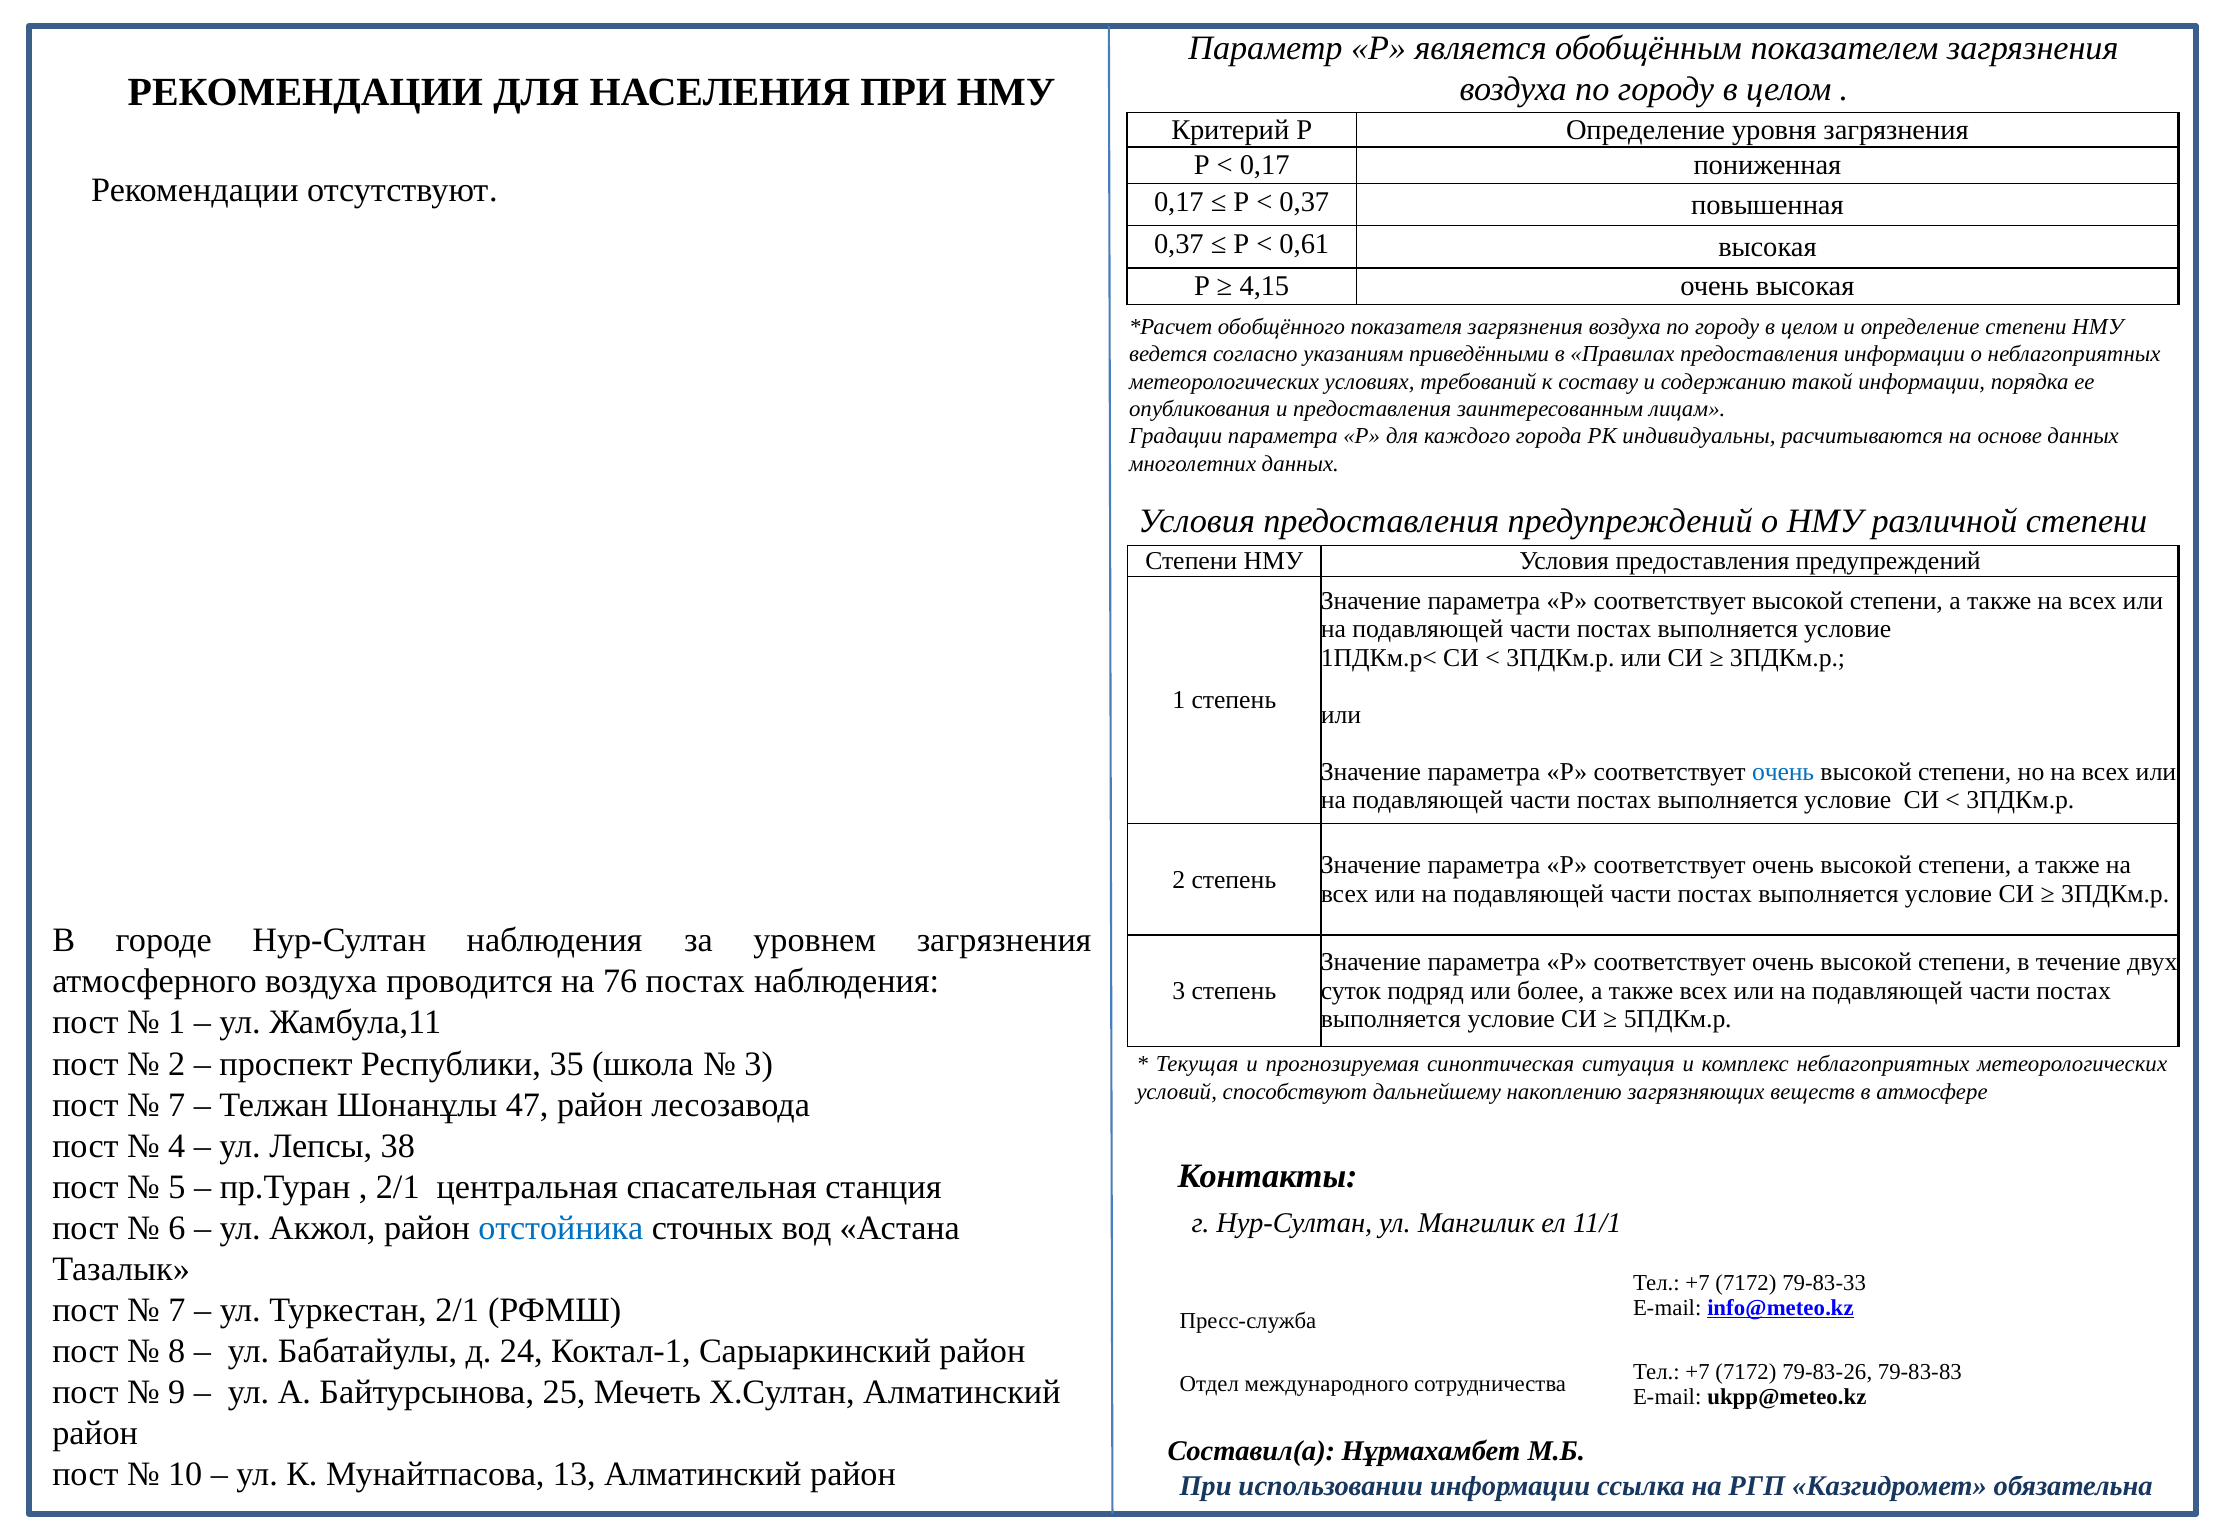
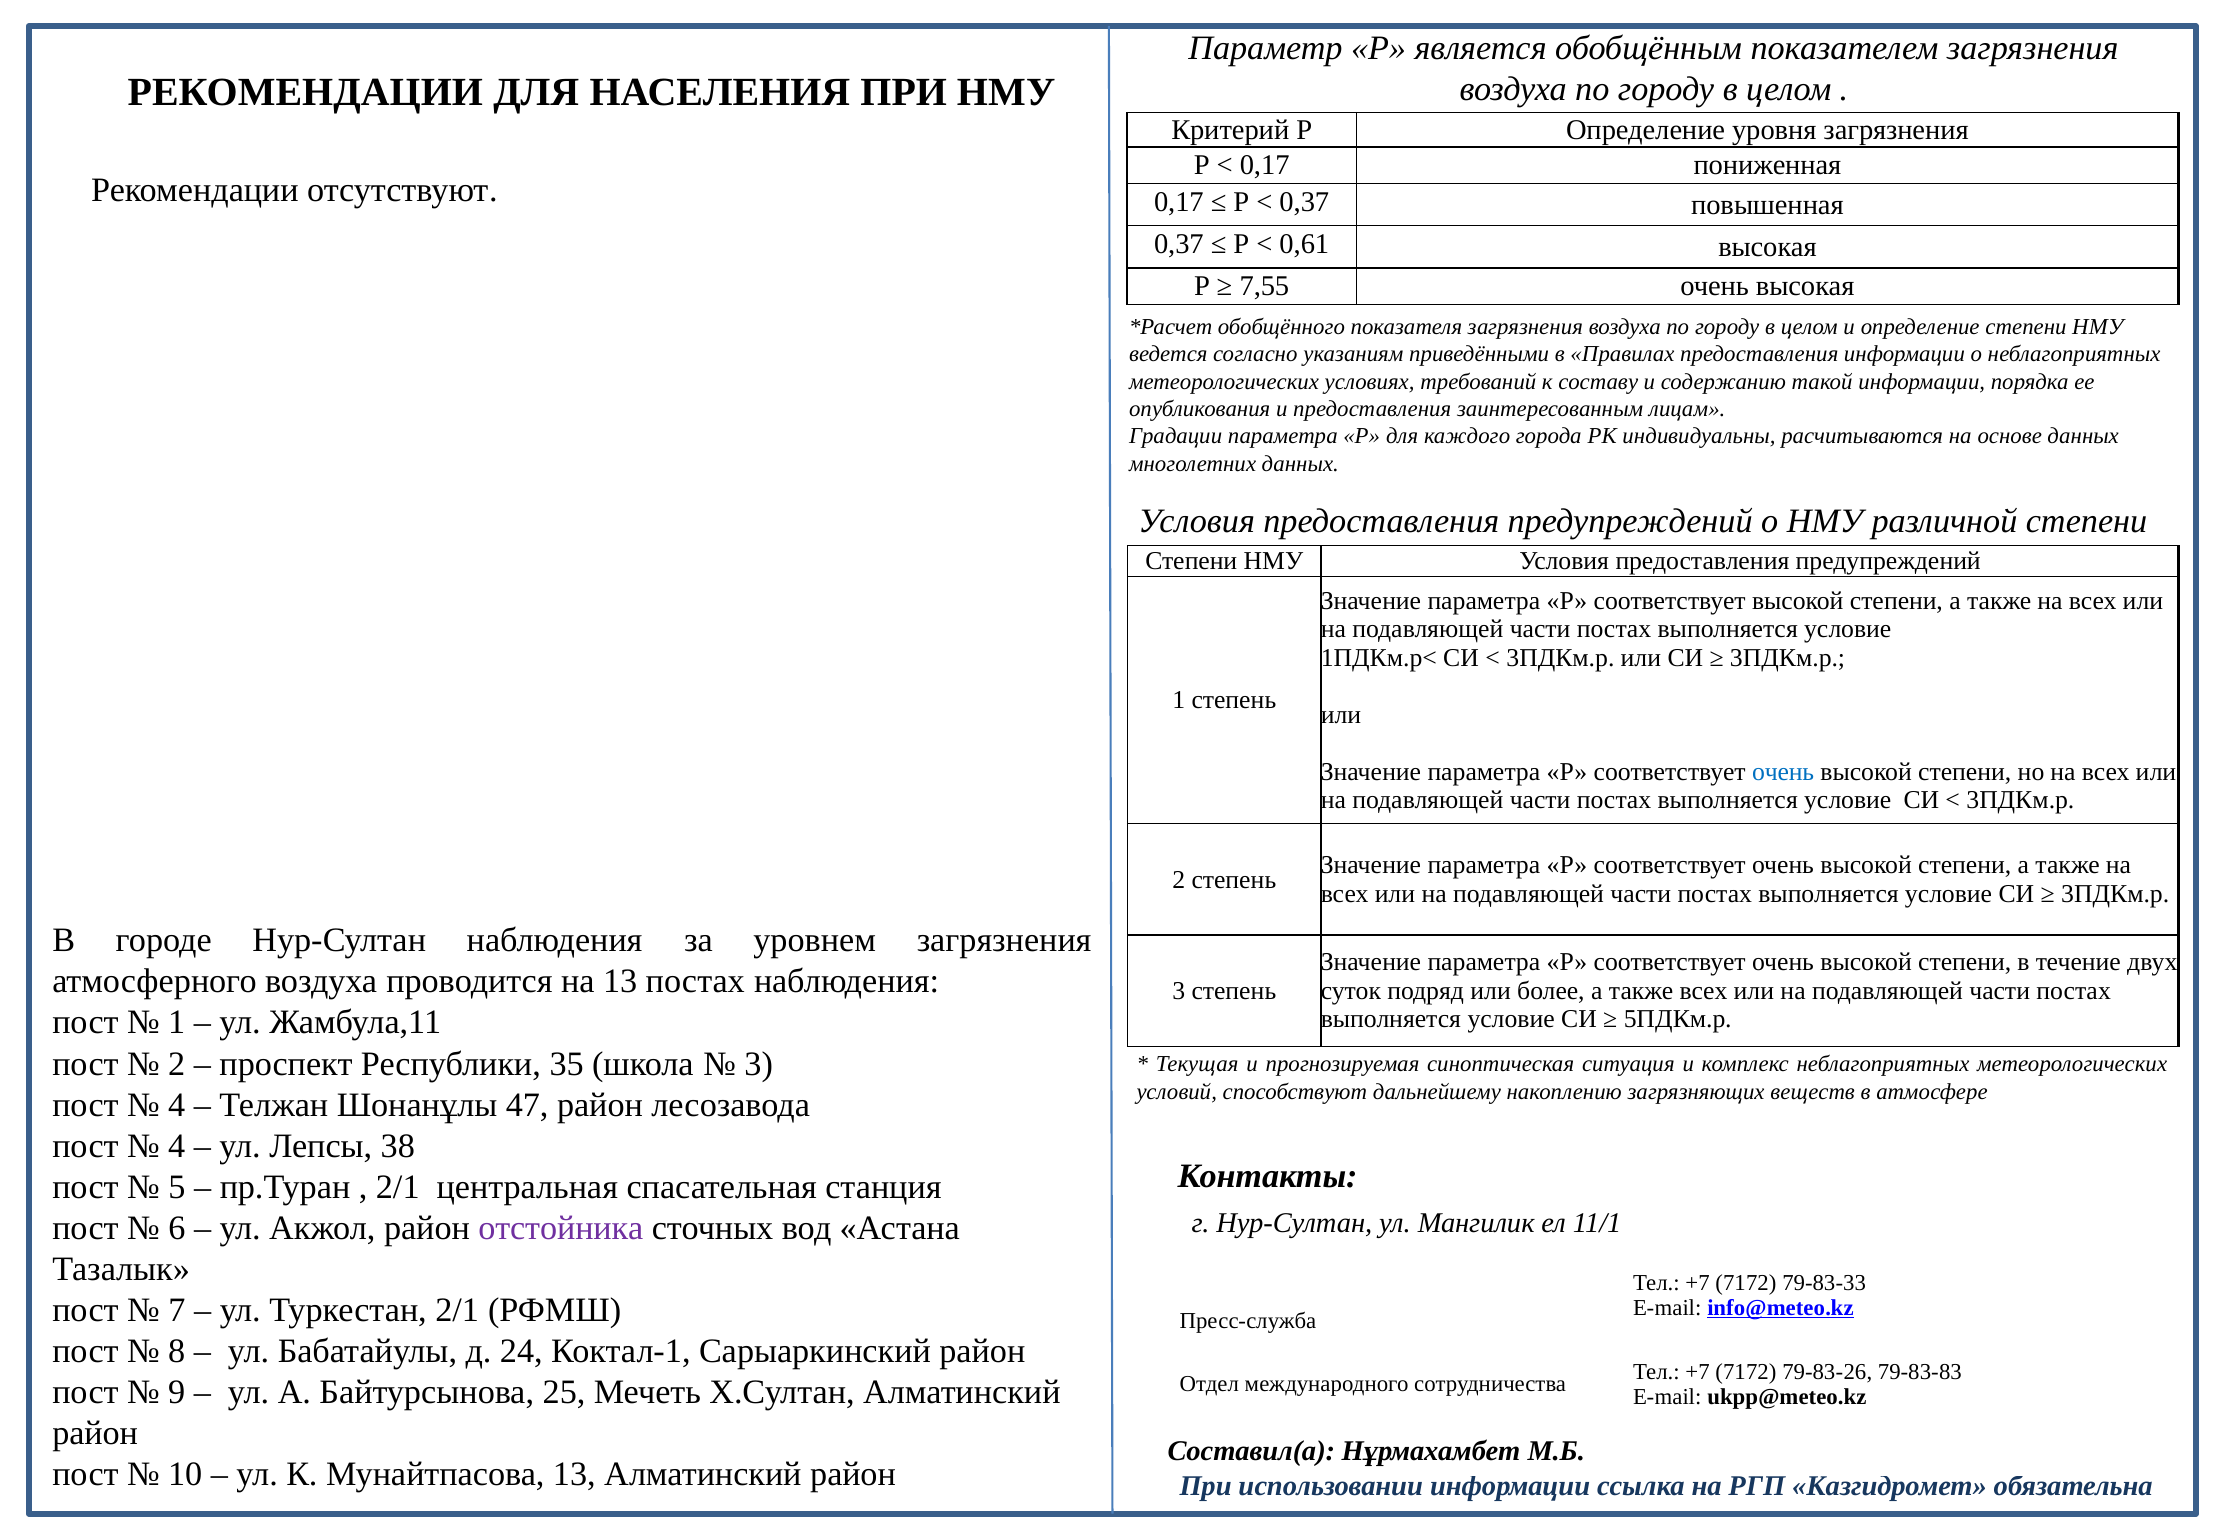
4,15: 4,15 -> 7,55
на 76: 76 -> 13
7 at (177, 1105): 7 -> 4
отстойника colour: blue -> purple
